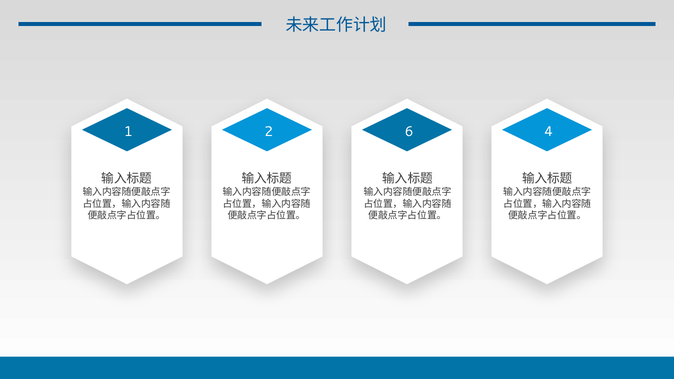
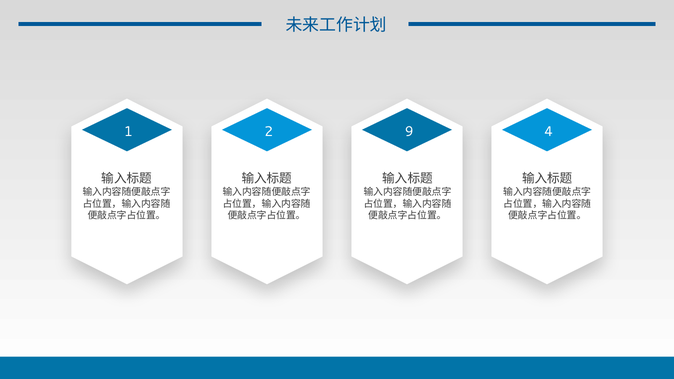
6: 6 -> 9
